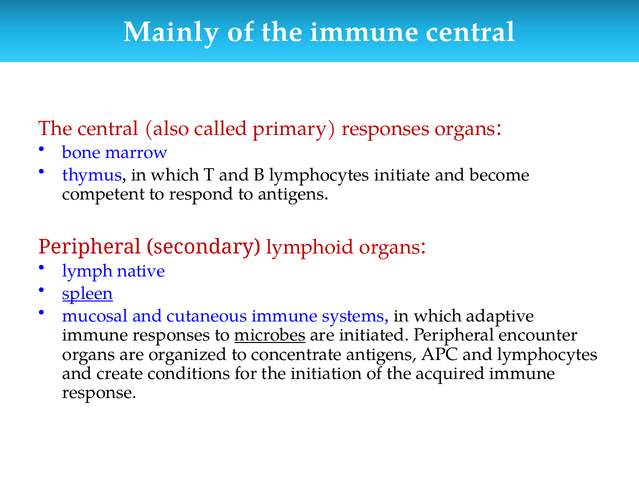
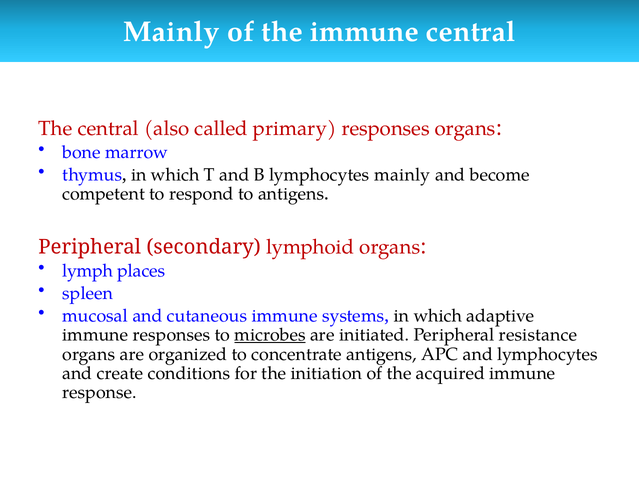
lymphocytes initiate: initiate -> mainly
native: native -> places
spleen underline: present -> none
encounter: encounter -> resistance
